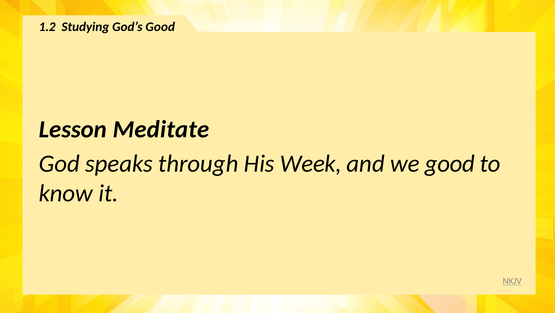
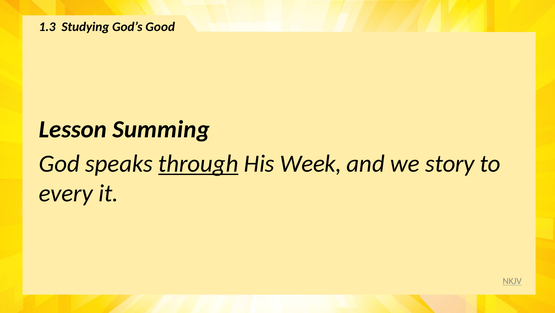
1.2: 1.2 -> 1.3
Meditate: Meditate -> Summing
through underline: none -> present
we good: good -> story
know: know -> every
